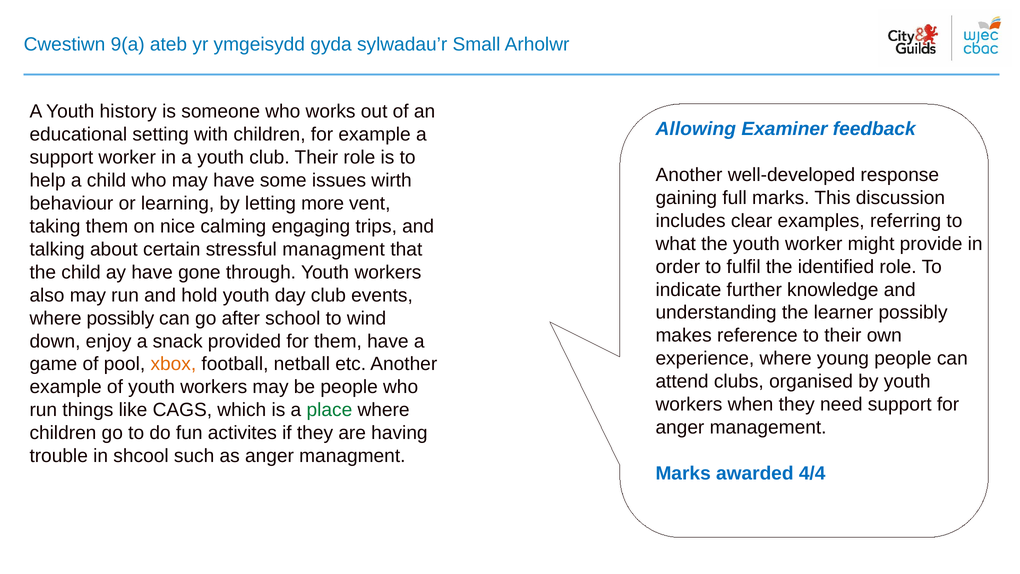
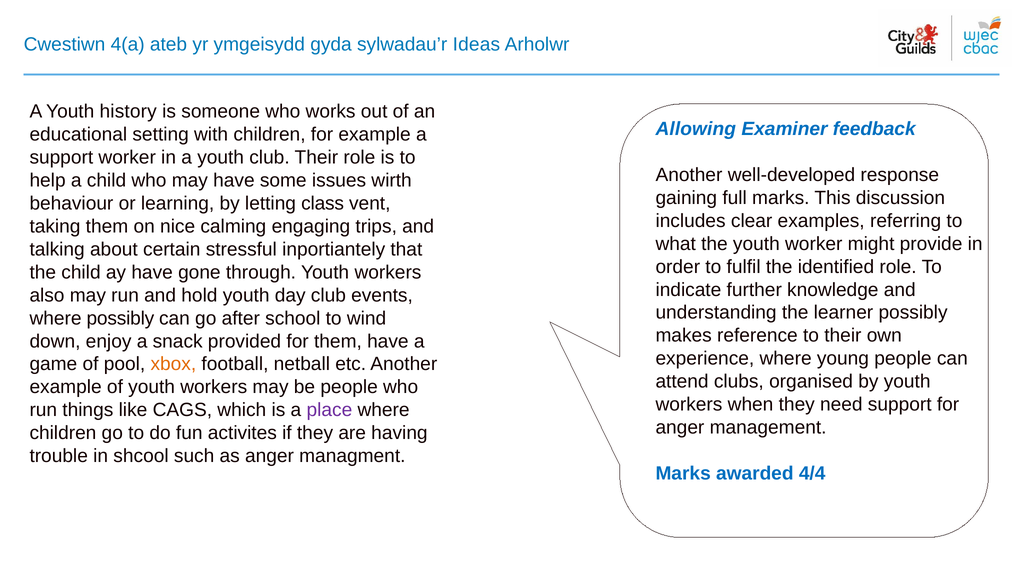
9(a: 9(a -> 4(a
Small: Small -> Ideas
more: more -> class
stressful managment: managment -> inportiantely
place colour: green -> purple
